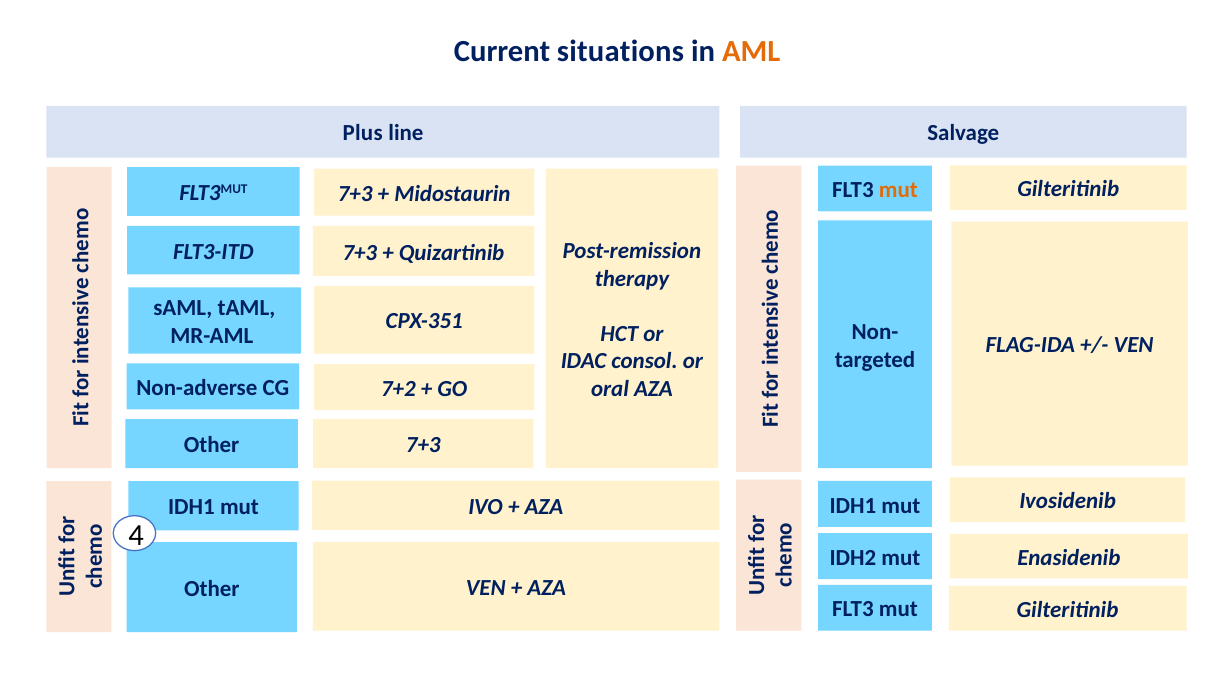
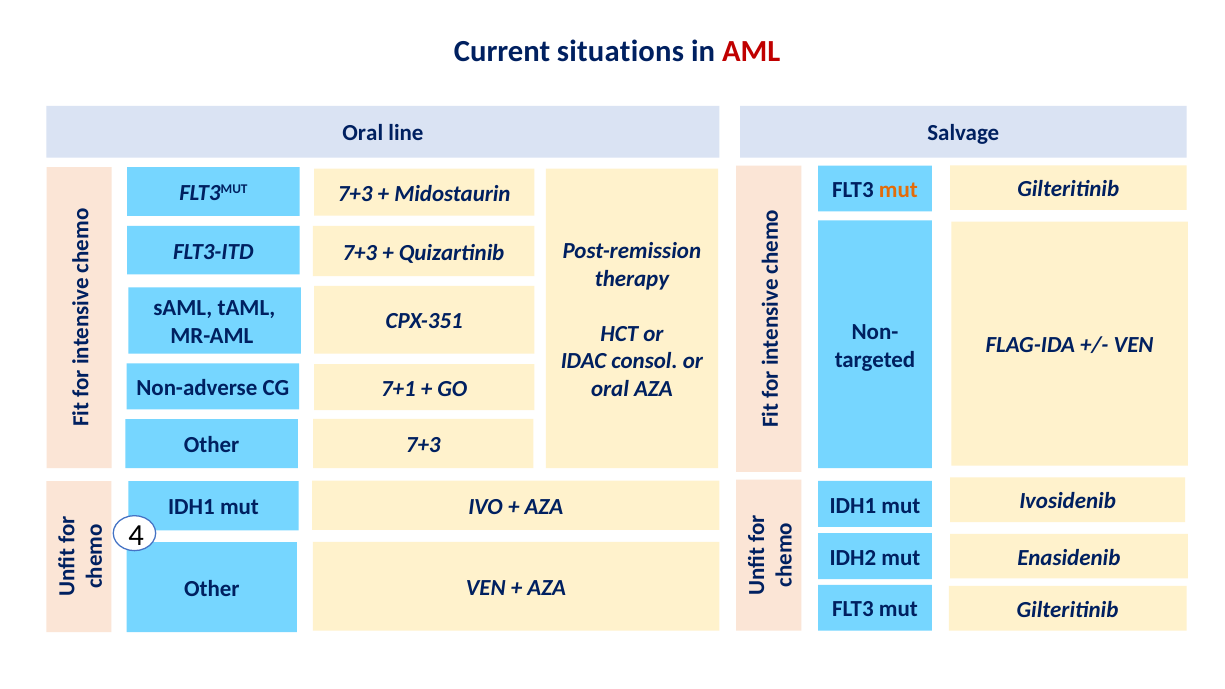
AML colour: orange -> red
Plus at (363, 133): Plus -> Oral
7+2: 7+2 -> 7+1
